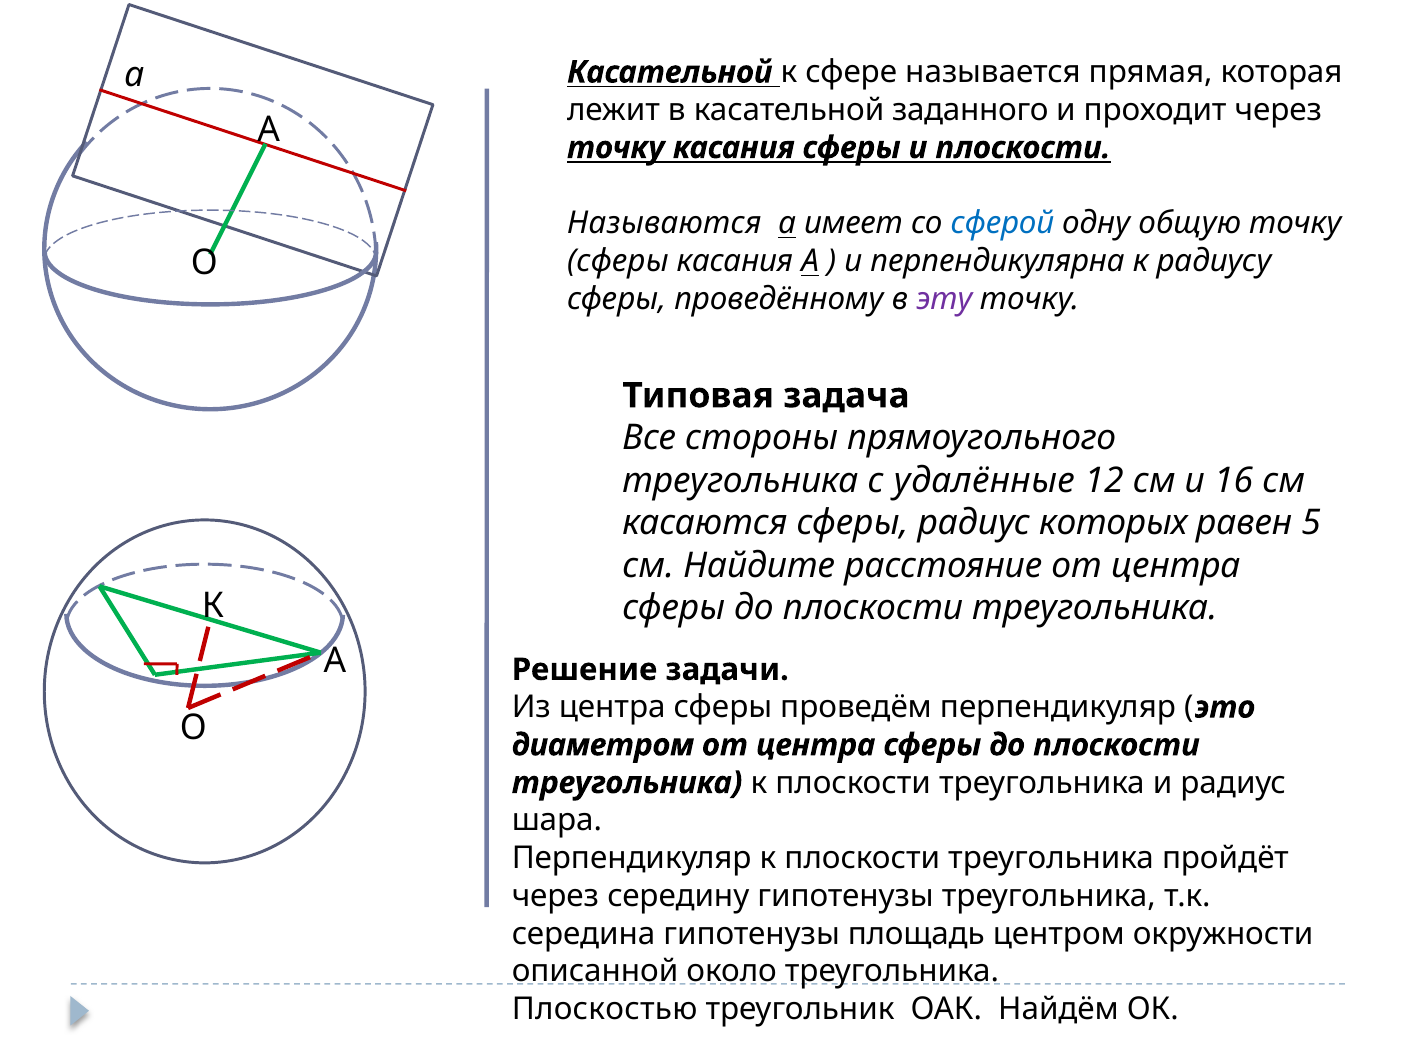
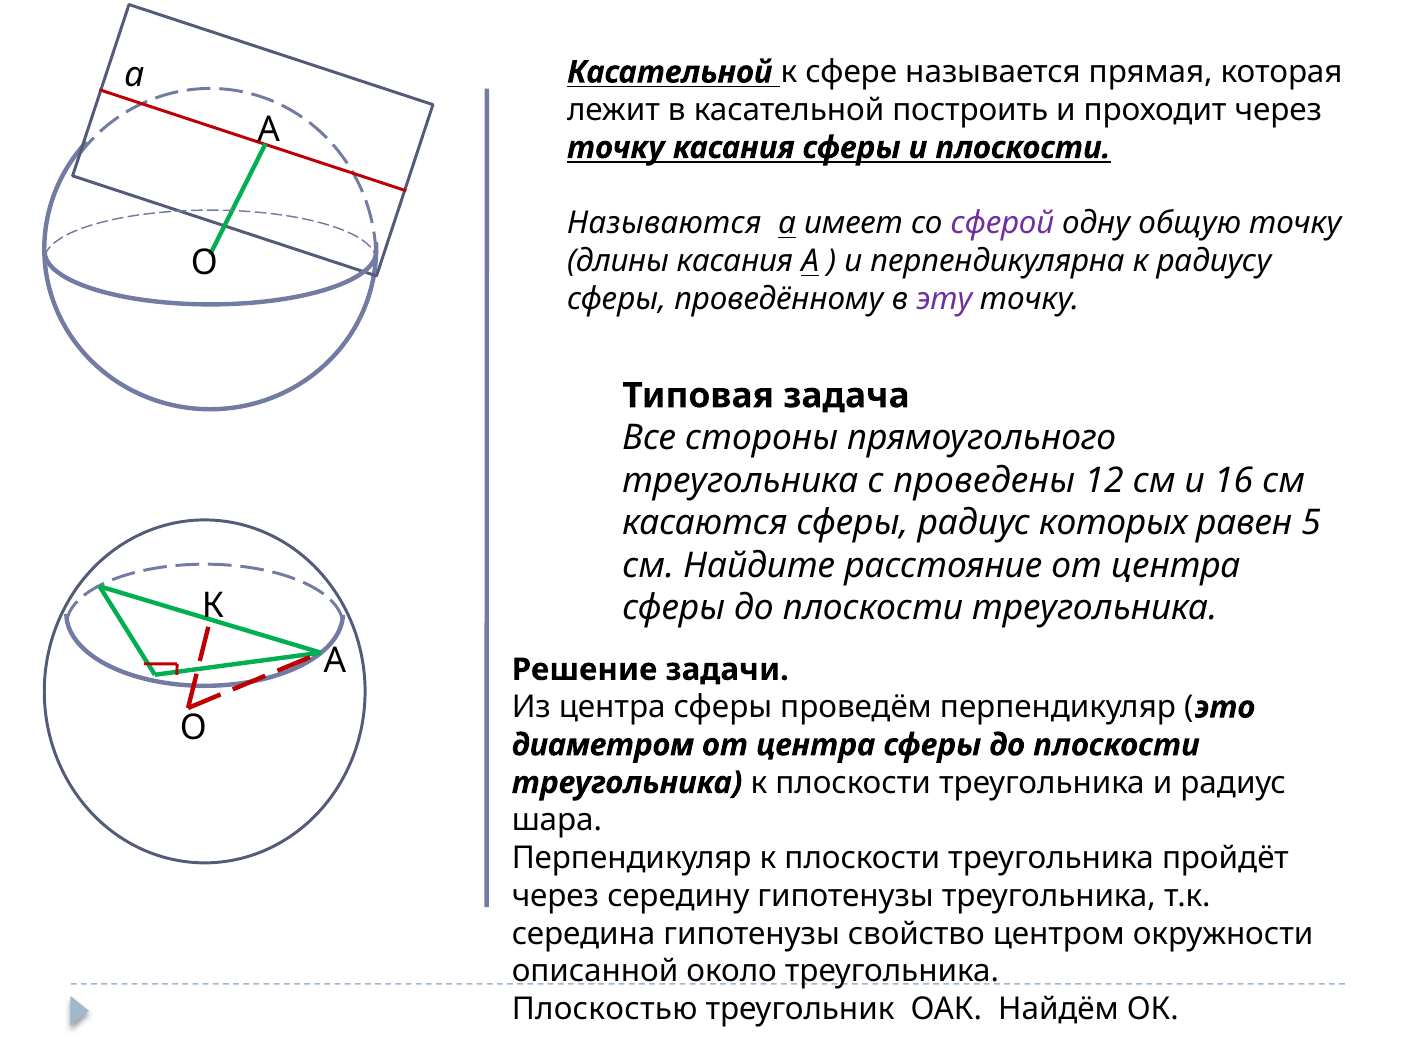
заданного: заданного -> построить
сферой colour: blue -> purple
сферы at (618, 261): сферы -> длины
удалённые: удалённые -> проведены
площадь: площадь -> свойство
